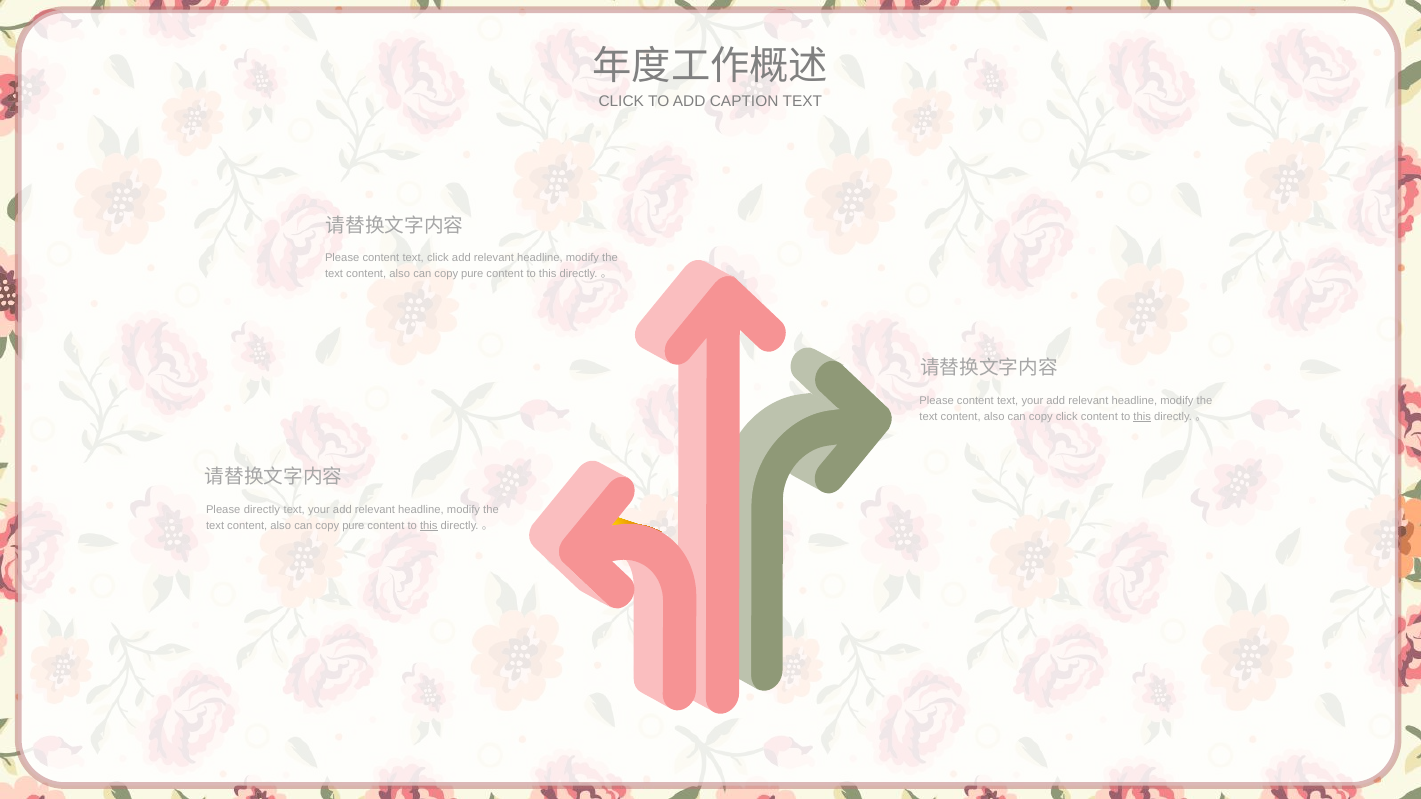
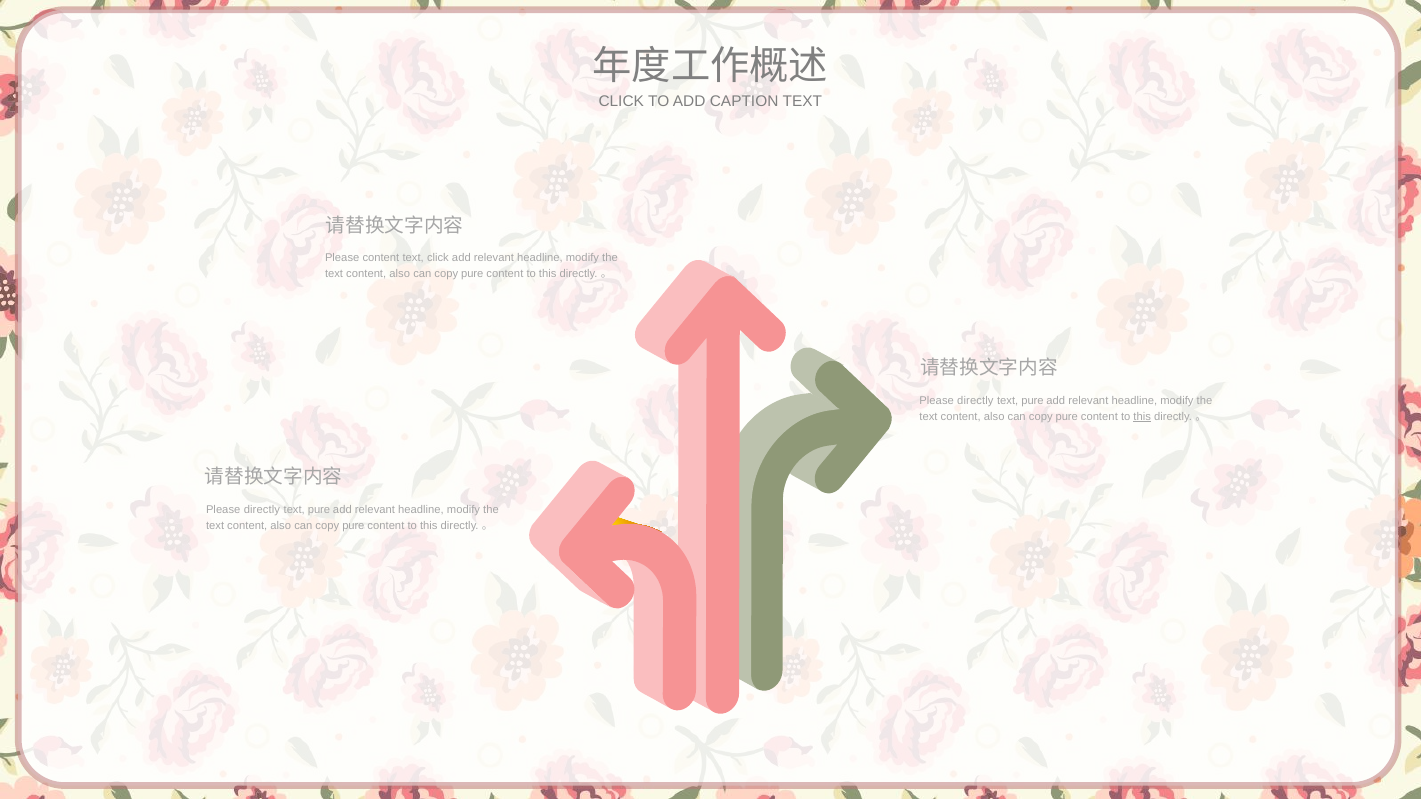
content at (975, 401): content -> directly
your at (1032, 401): your -> pure
click at (1067, 417): click -> pure
your at (319, 510): your -> pure
this at (429, 526) underline: present -> none
